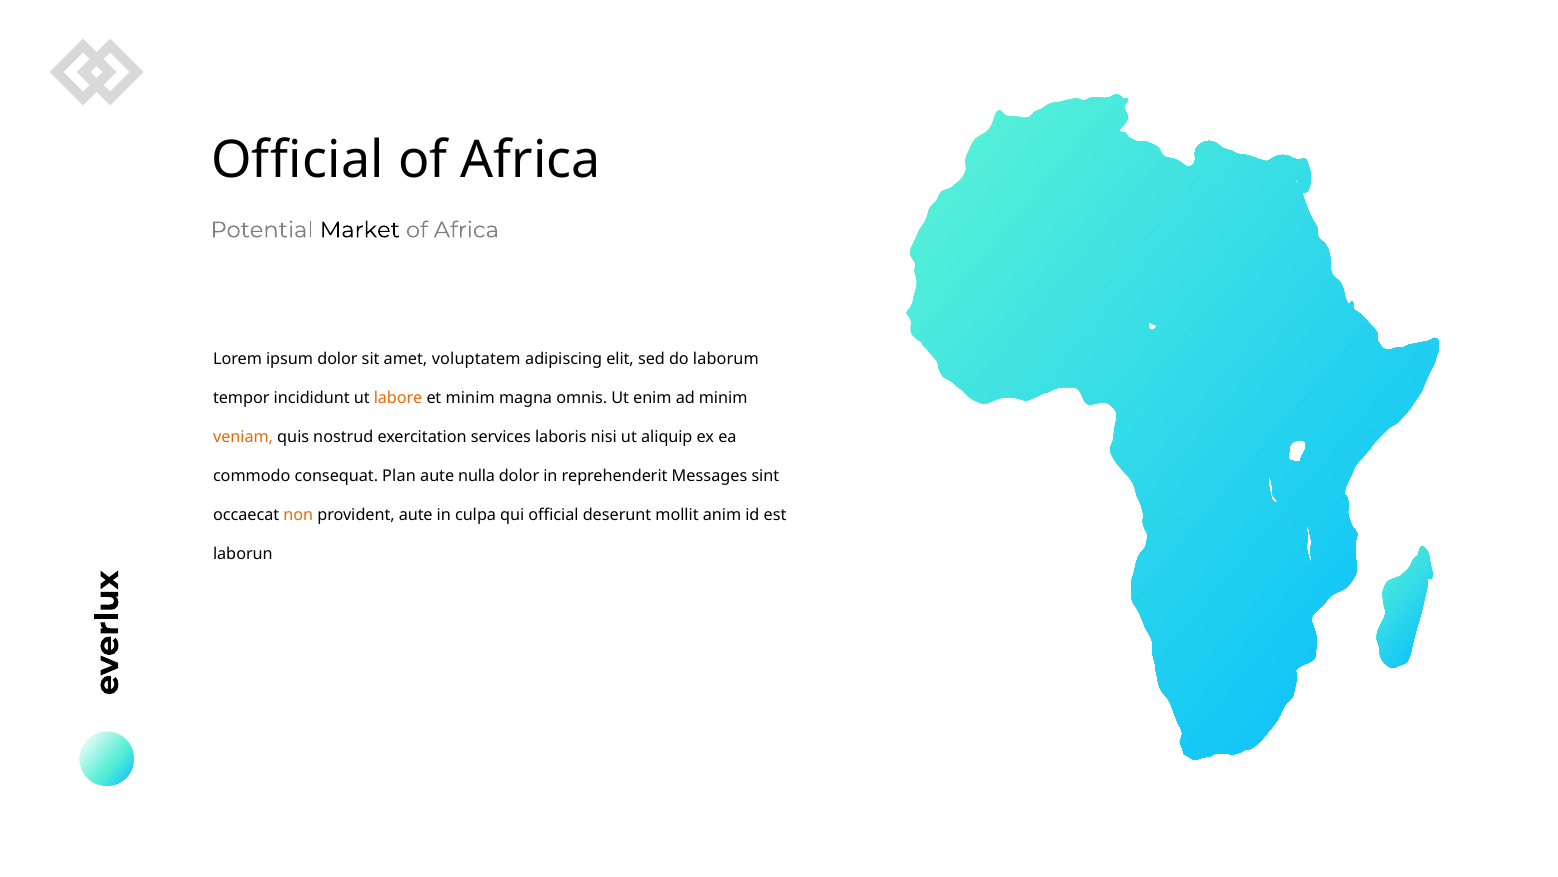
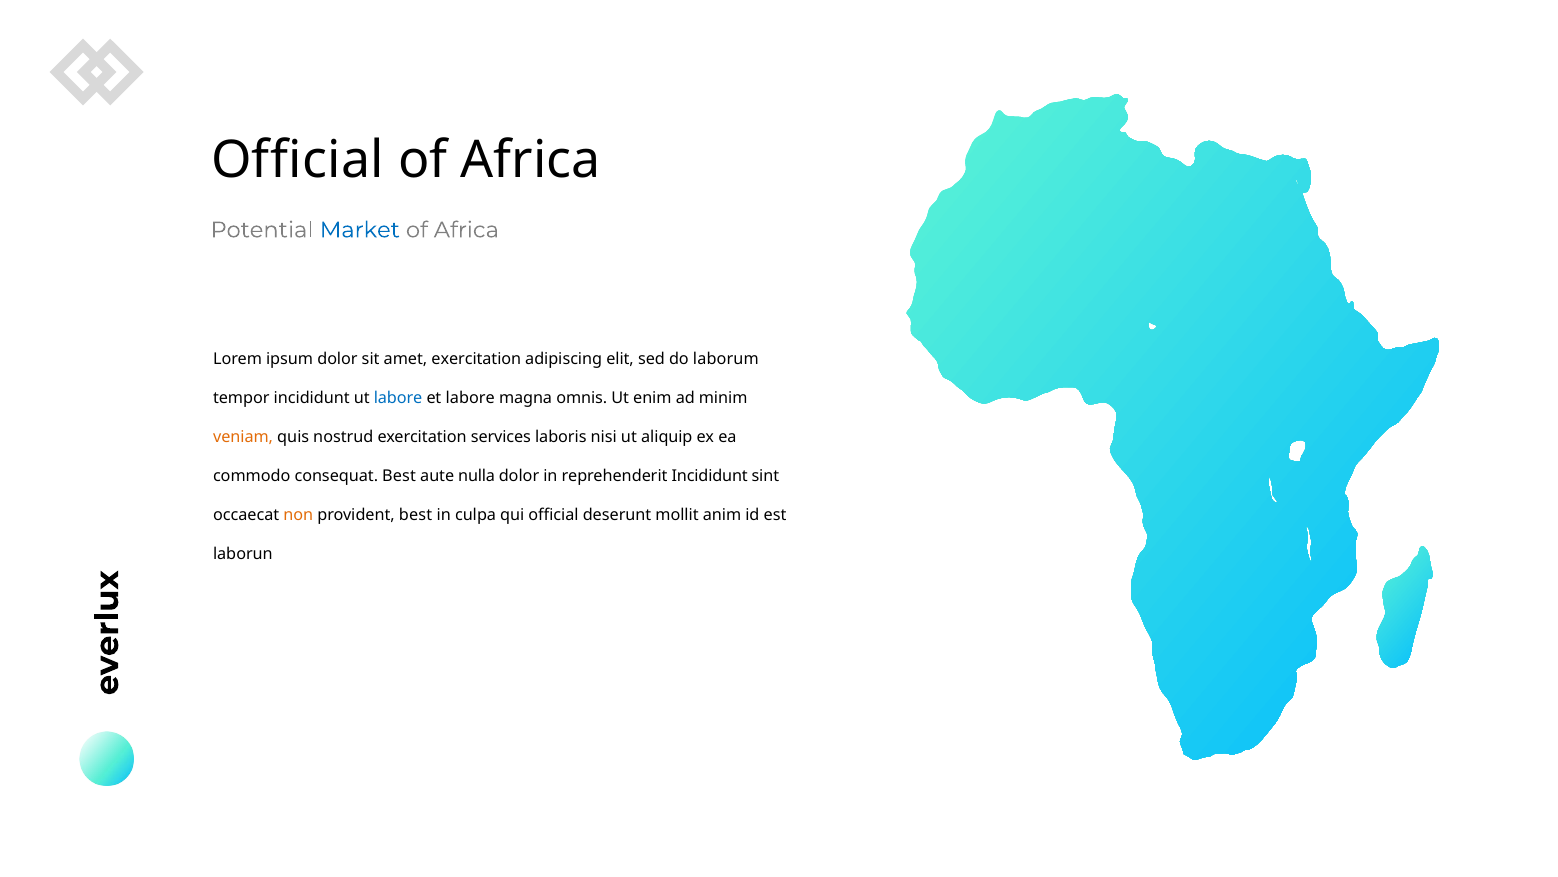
Market colour: black -> blue
amet voluptatem: voluptatem -> exercitation
labore at (398, 398) colour: orange -> blue
et minim: minim -> labore
consequat Plan: Plan -> Best
reprehenderit Messages: Messages -> Incididunt
provident aute: aute -> best
